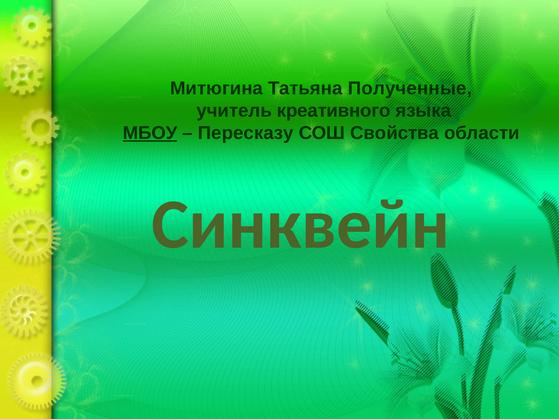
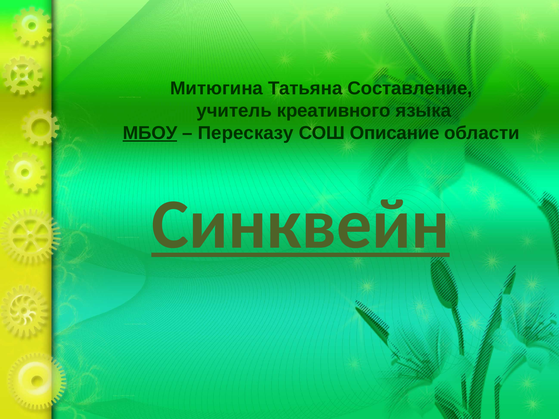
Полученные: Полученные -> Составление
Свойства: Свойства -> Описание
Синквейн underline: none -> present
